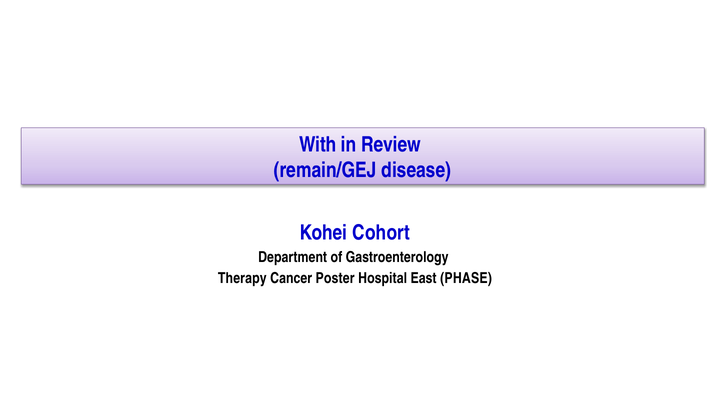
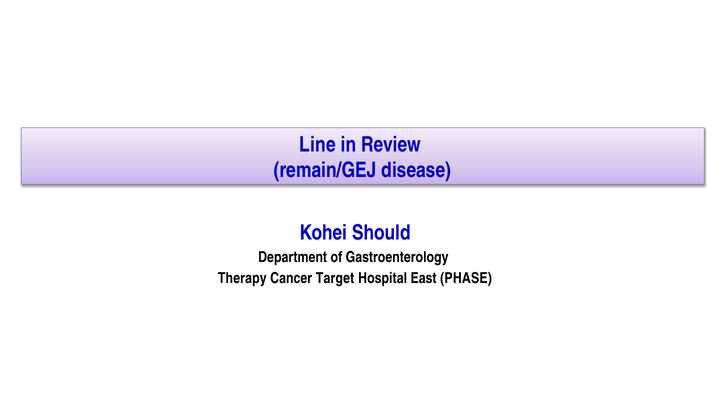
With: With -> Line
Cohort: Cohort -> Should
Poster: Poster -> Target
